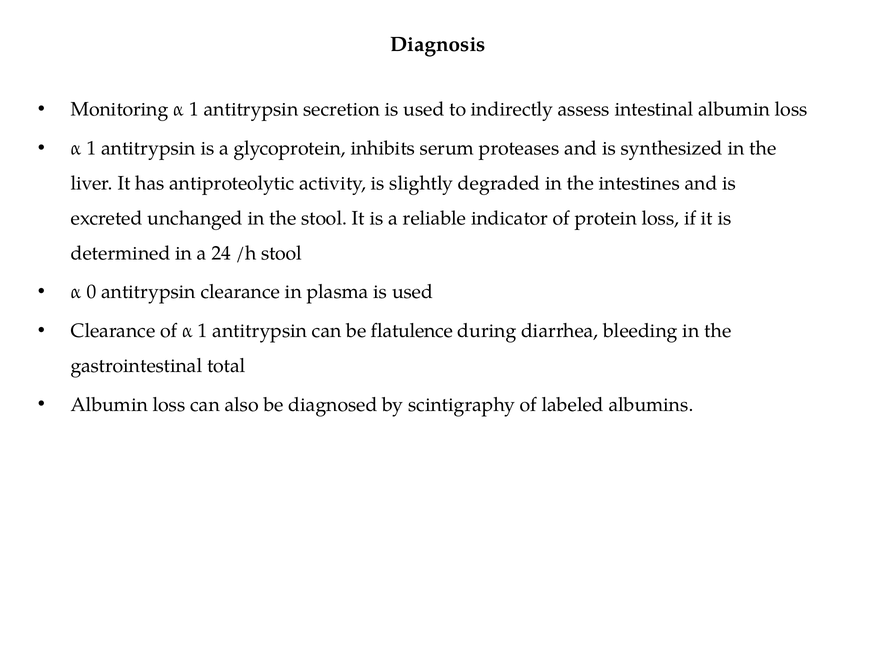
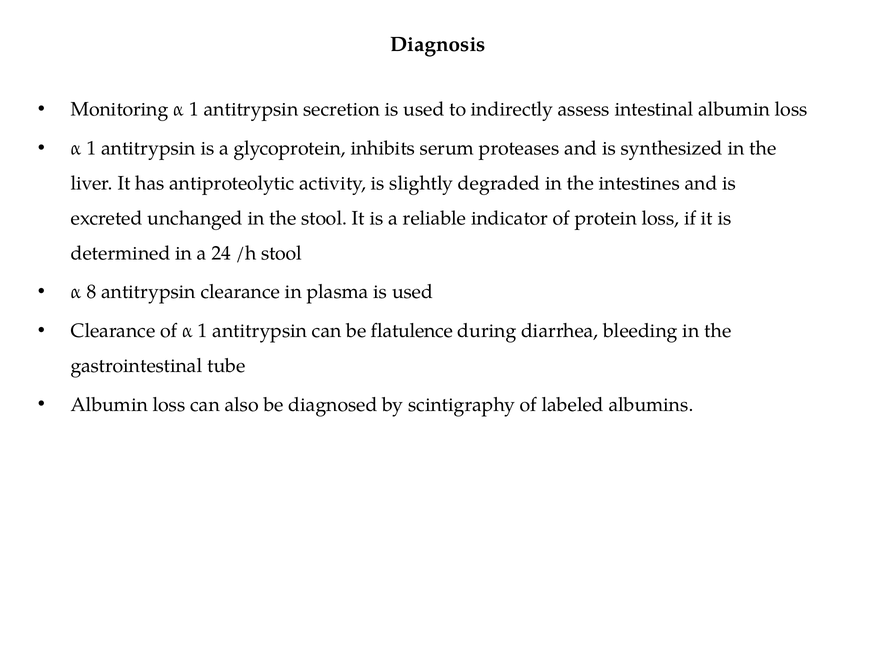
0: 0 -> 8
total: total -> tube
